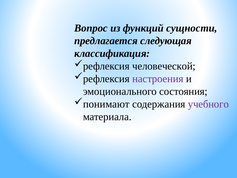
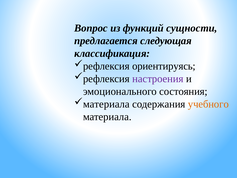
человеческой: человеческой -> ориентируясь
понимают at (106, 104): понимают -> материала
учебного colour: purple -> orange
